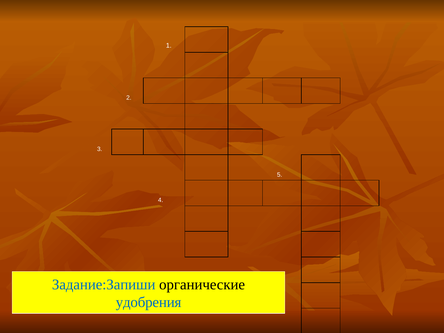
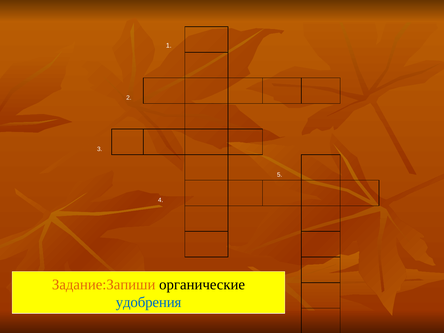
Задание:Запиши colour: blue -> orange
